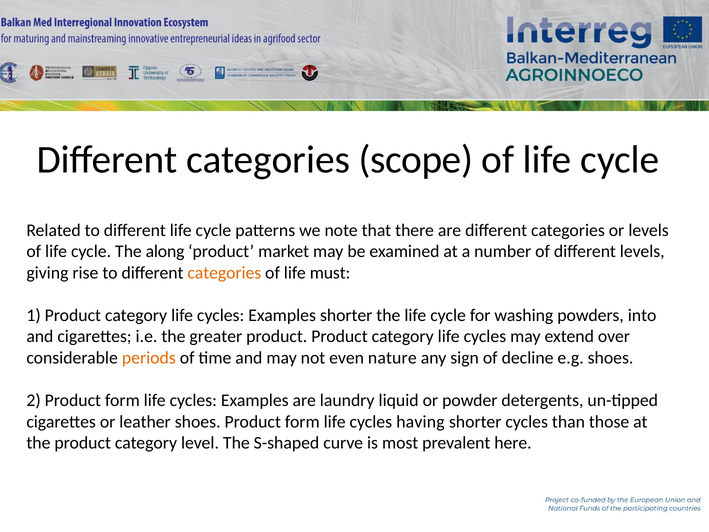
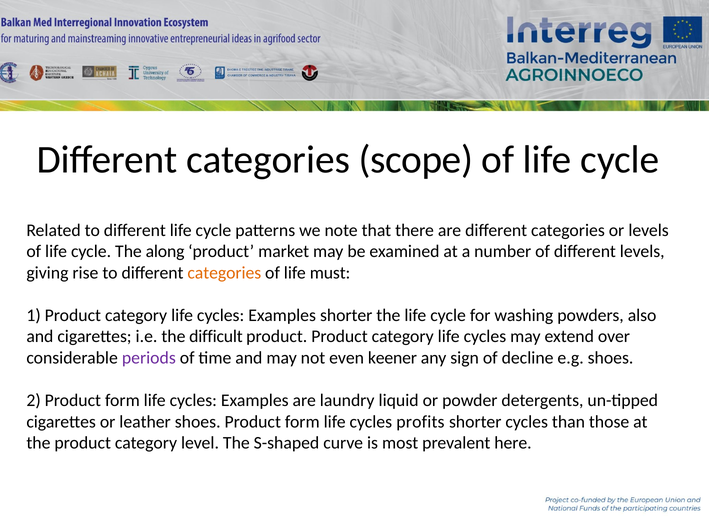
into: into -> also
greater: greater -> difficult
periods colour: orange -> purple
nature: nature -> keener
having: having -> profits
